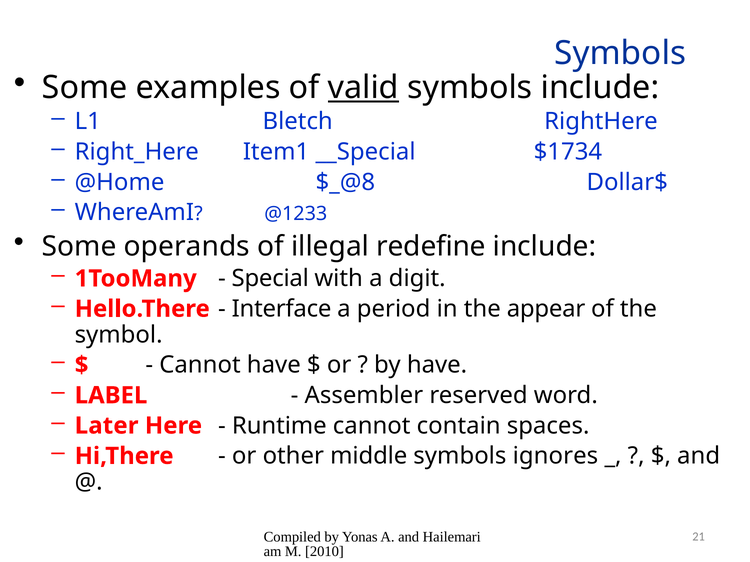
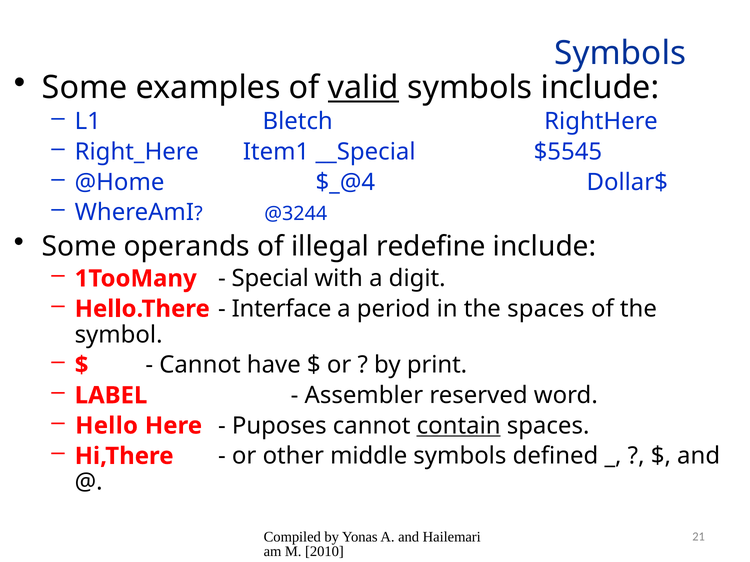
$1734: $1734 -> $5545
$_@8: $_@8 -> $_@4
@1233: @1233 -> @3244
the appear: appear -> spaces
by have: have -> print
Later: Later -> Hello
Runtime: Runtime -> Puposes
contain underline: none -> present
ignores: ignores -> defined
